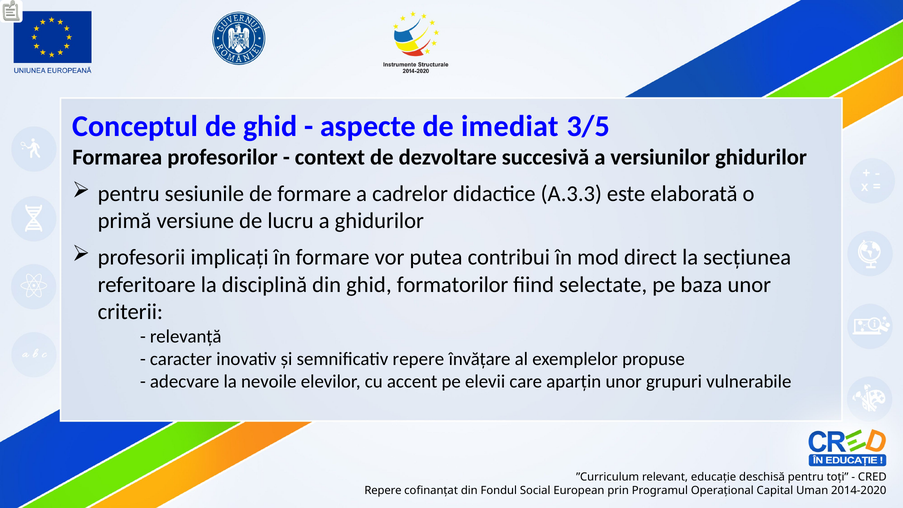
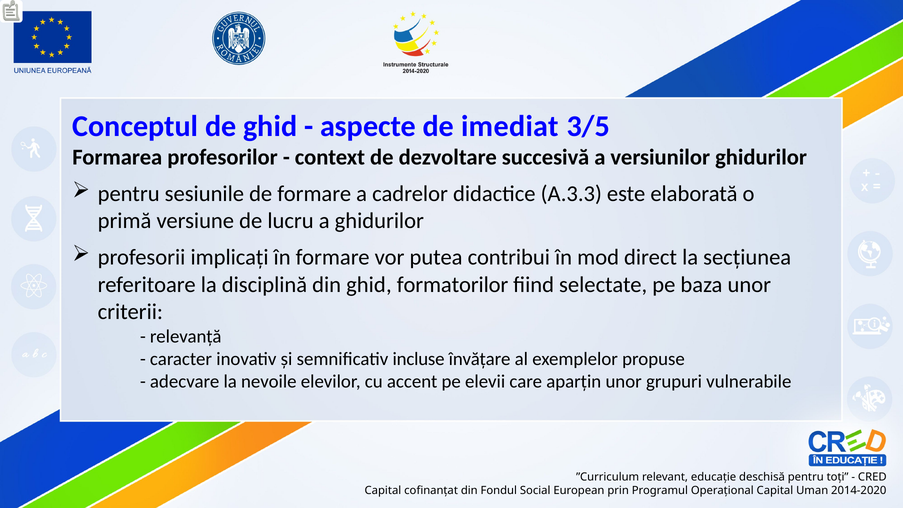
semnificativ repere: repere -> incluse
Repere at (383, 490): Repere -> Capital
